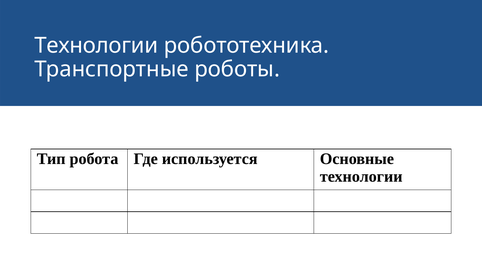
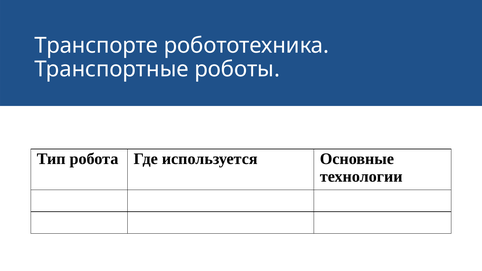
Технологии at (96, 45): Технологии -> Транспорте
